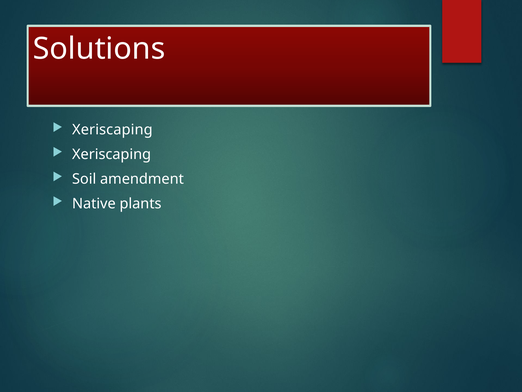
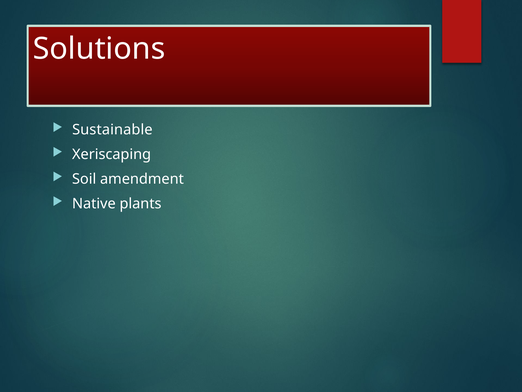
Xeriscaping at (112, 130): Xeriscaping -> Sustainable
